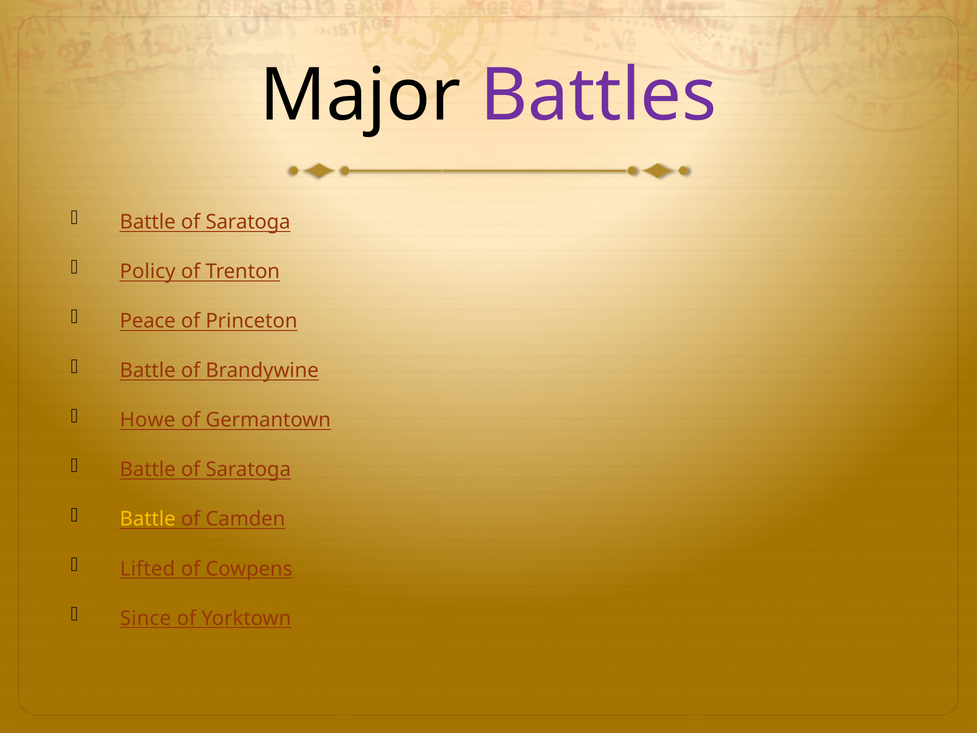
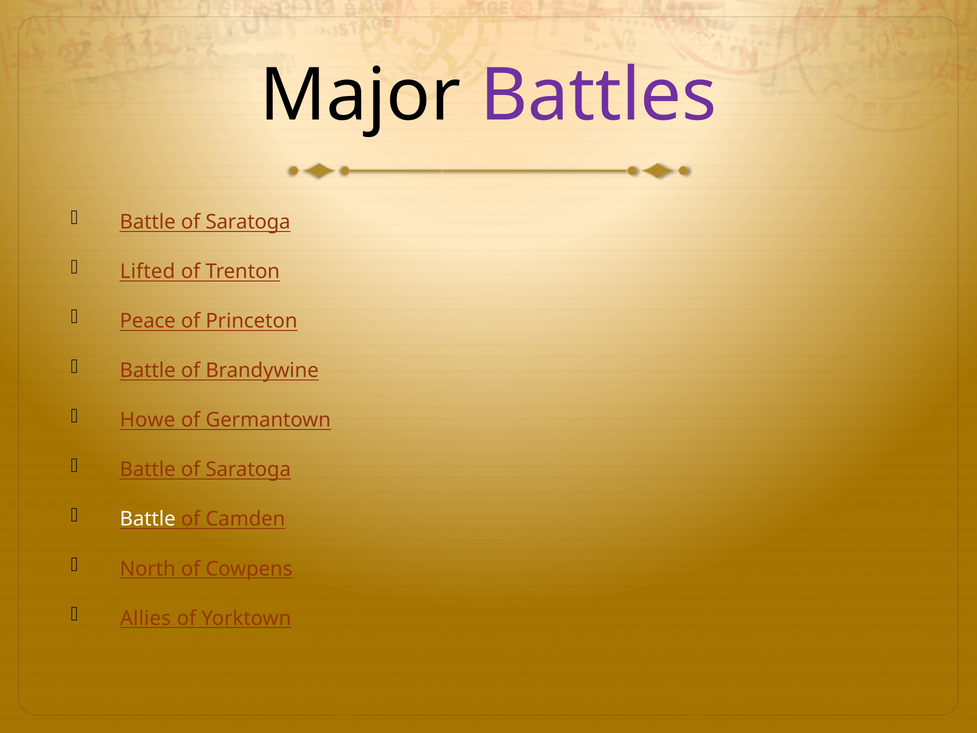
Policy: Policy -> Lifted
Battle at (148, 519) colour: yellow -> white
Lifted: Lifted -> North
Since: Since -> Allies
